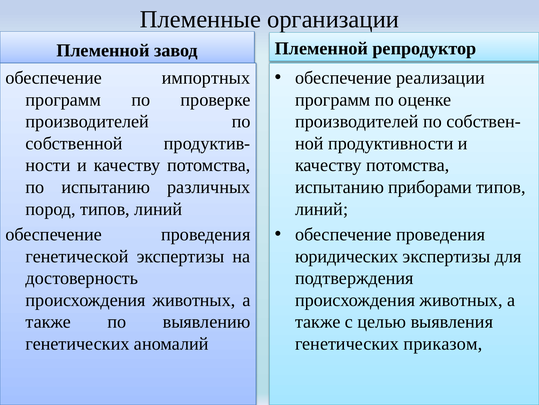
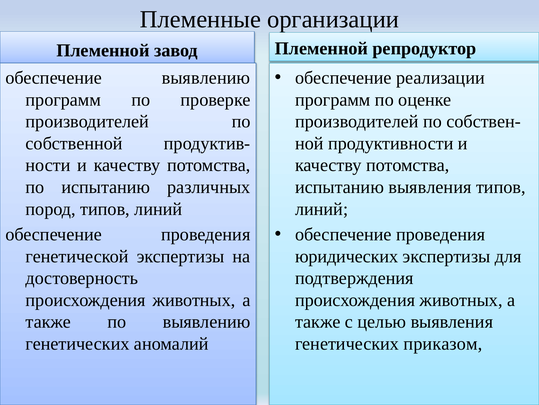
обеспечение импортных: импортных -> выявлению
испытанию приборами: приборами -> выявления
